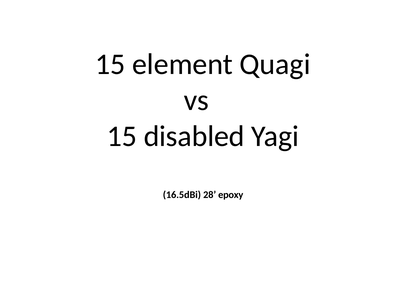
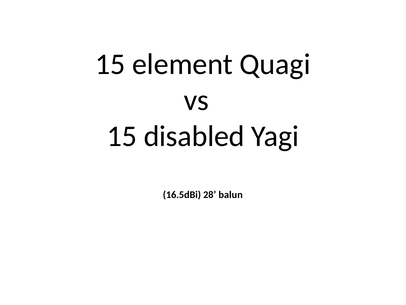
epoxy: epoxy -> balun
